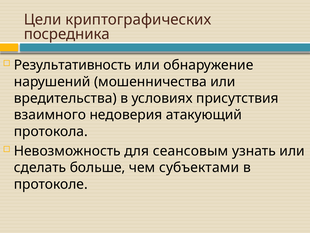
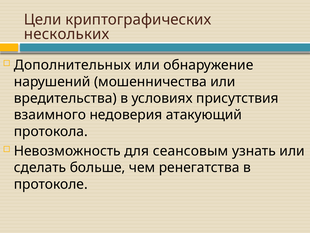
посредника: посредника -> нескольких
Результативность: Результативность -> Дополнительных
субъектами: субъектами -> ренегатства
